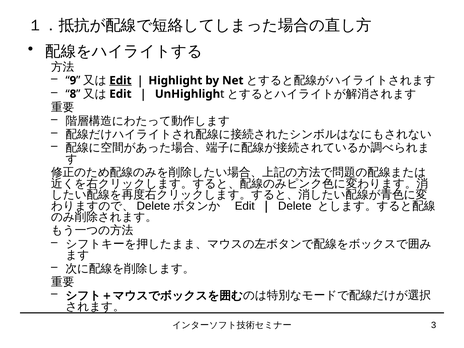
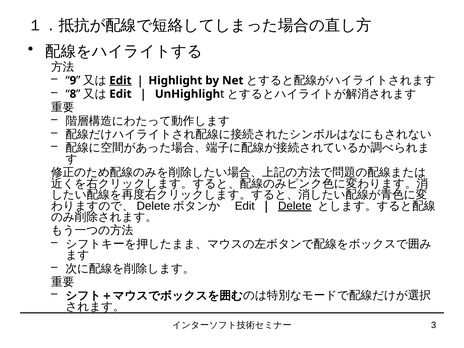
Delete underline: none -> present
